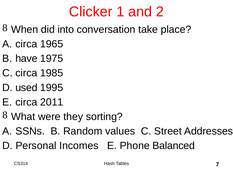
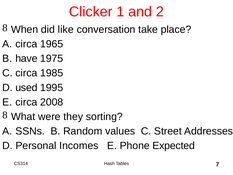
into: into -> like
2011: 2011 -> 2008
Balanced: Balanced -> Expected
